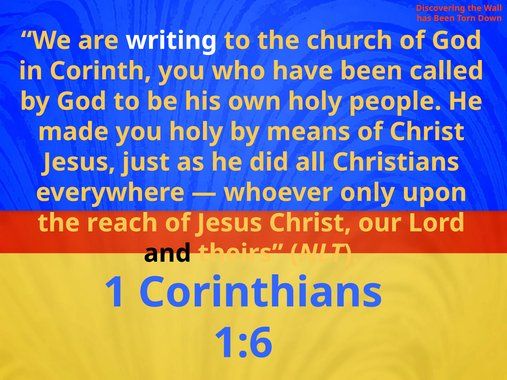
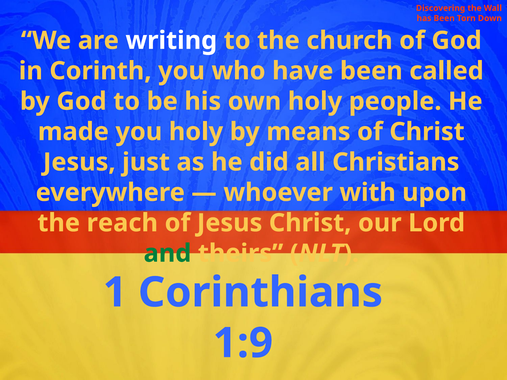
only: only -> with
and colour: black -> green
1:6: 1:6 -> 1:9
